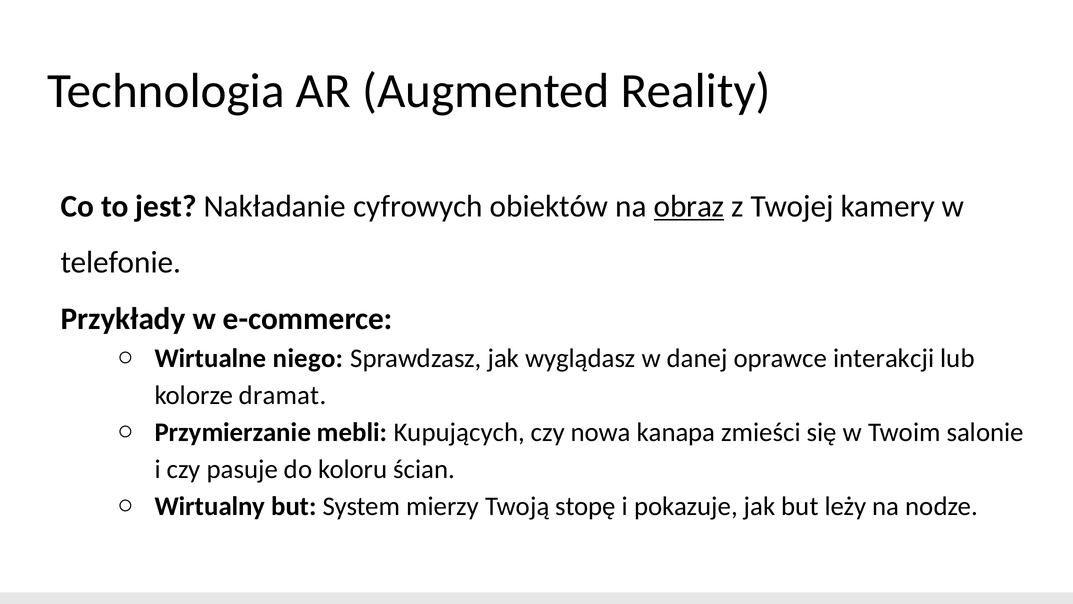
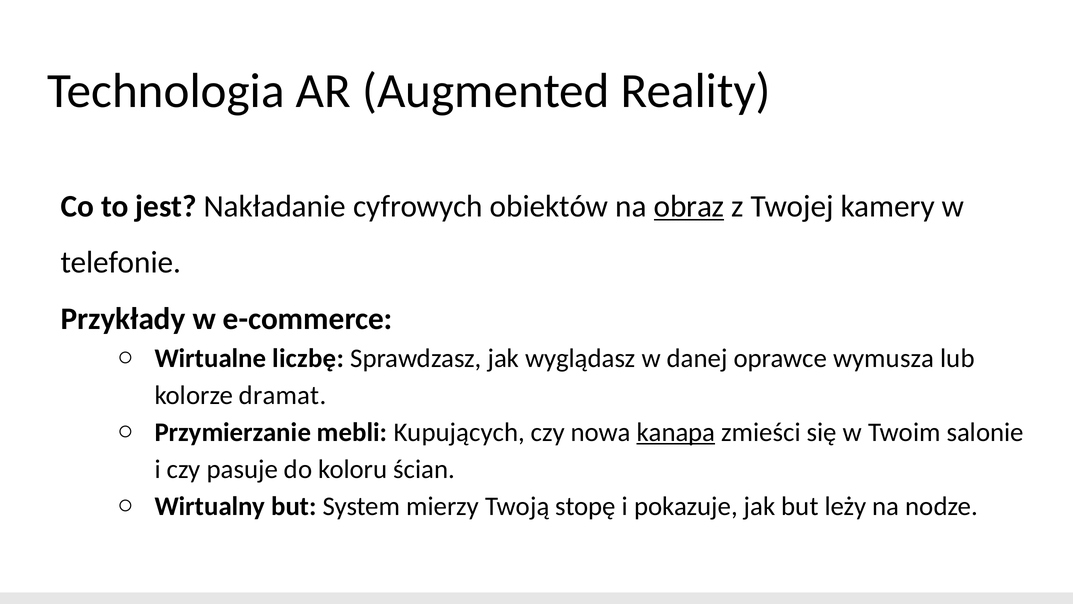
niego: niego -> liczbę
interakcji: interakcji -> wymusza
kanapa underline: none -> present
